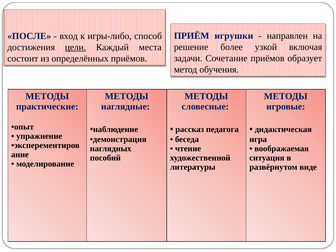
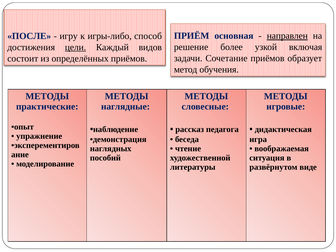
игрушки: игрушки -> основная
направлен underline: none -> present
вход: вход -> игру
места: места -> видов
